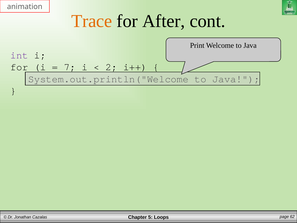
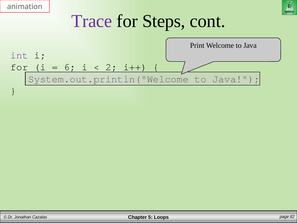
Trace colour: orange -> purple
After: After -> Steps
7: 7 -> 6
